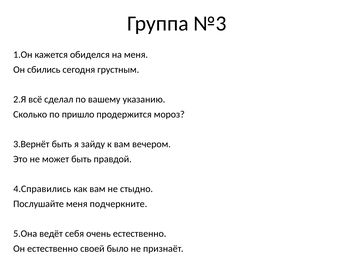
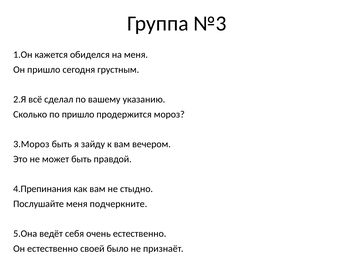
Он сбились: сбились -> пришло
3.Вернёт: 3.Вернёт -> 3.Мороз
4.Справились: 4.Справились -> 4.Препинания
